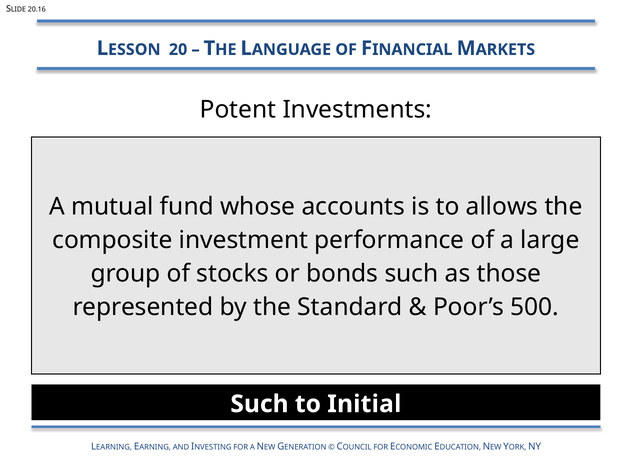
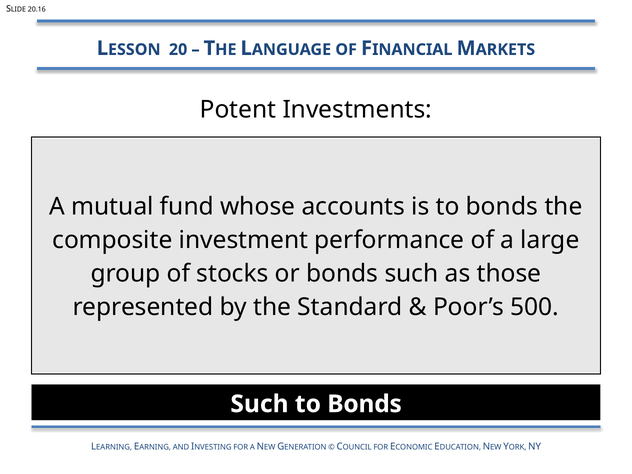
is to allows: allows -> bonds
Initial at (364, 404): Initial -> Bonds
